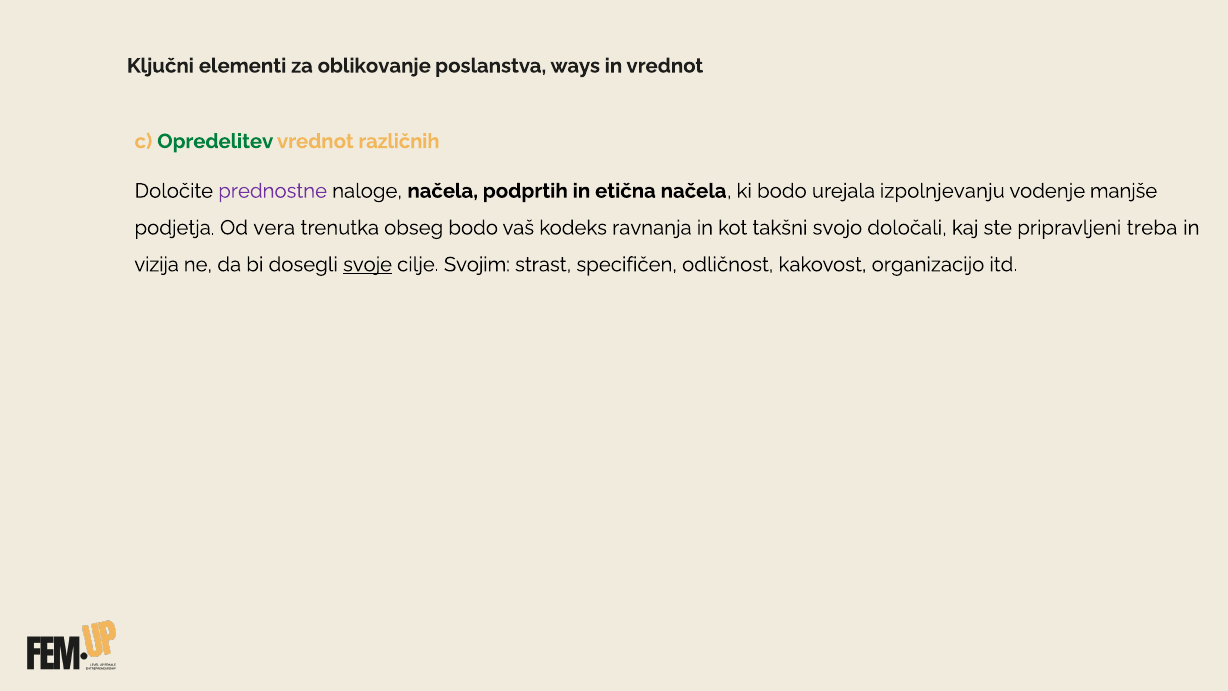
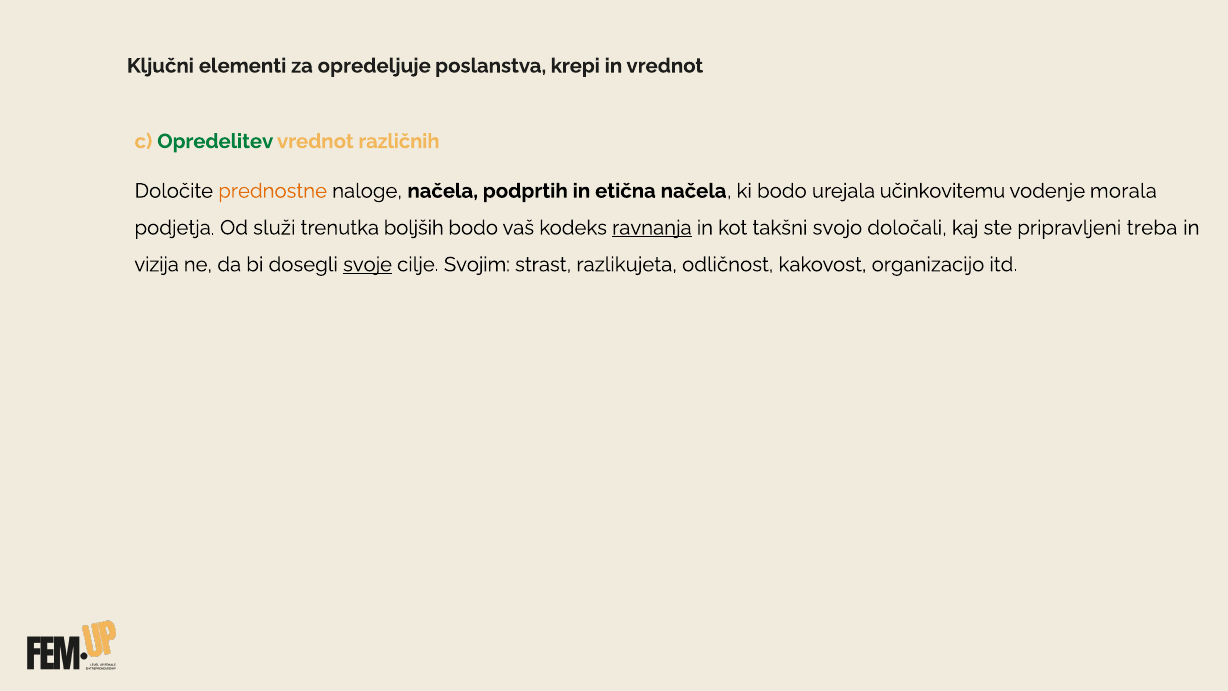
oblikovanje: oblikovanje -> opredeljuje
ways: ways -> krepi
prednostne colour: purple -> orange
izpolnjevanju: izpolnjevanju -> učinkovitemu
manjše: manjše -> morala
vera: vera -> služi
obseg: obseg -> boljših
ravnanja underline: none -> present
specifičen: specifičen -> razlikujeta
